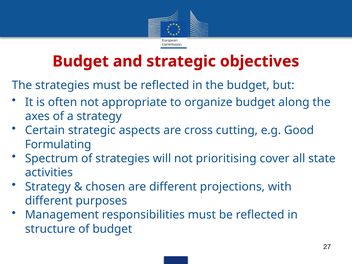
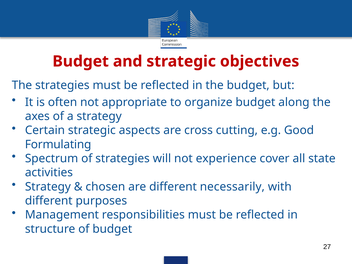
prioritising: prioritising -> experience
projections: projections -> necessarily
